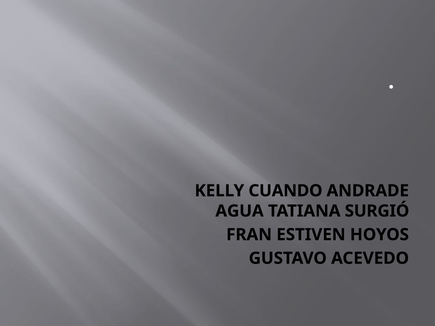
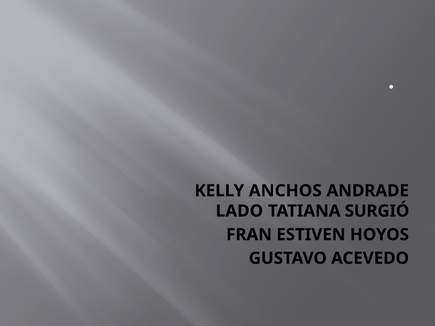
CUANDO: CUANDO -> ANCHOS
AGUA: AGUA -> LADO
